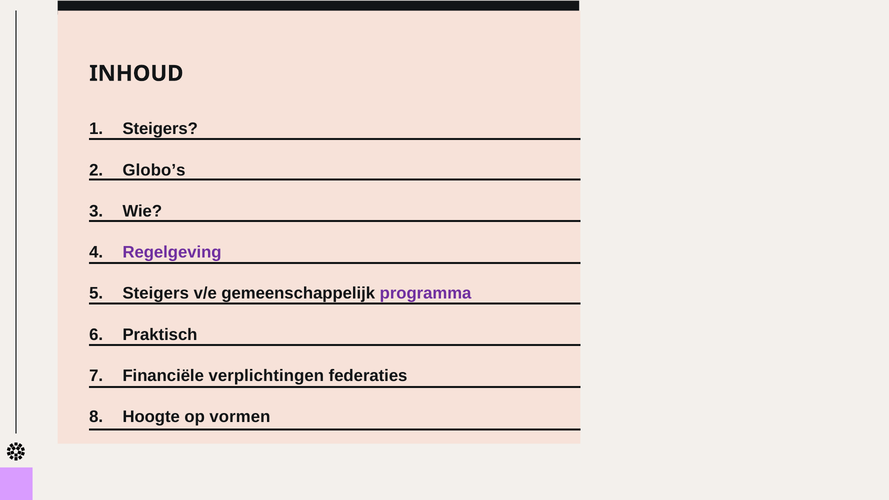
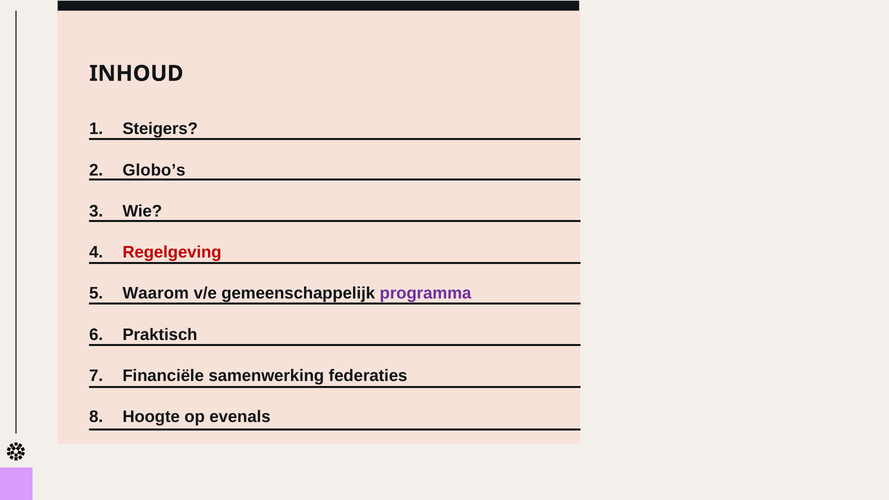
Regelgeving colour: purple -> red
Steigers at (156, 293): Steigers -> Waarom
verplichtingen: verplichtingen -> samenwerking
vormen: vormen -> evenals
